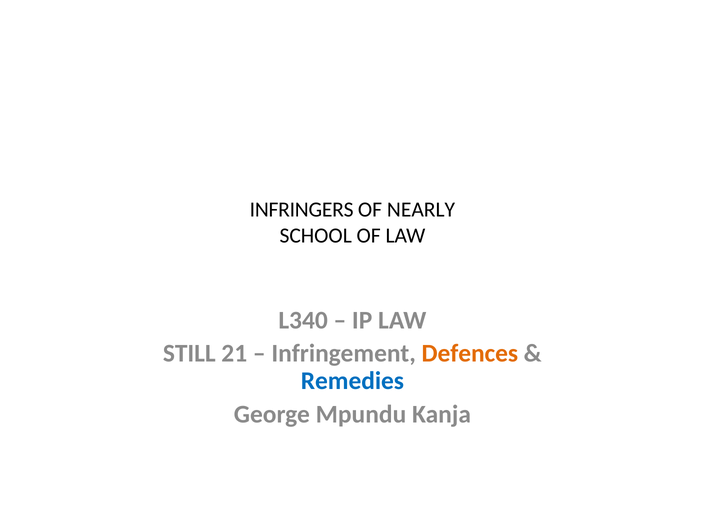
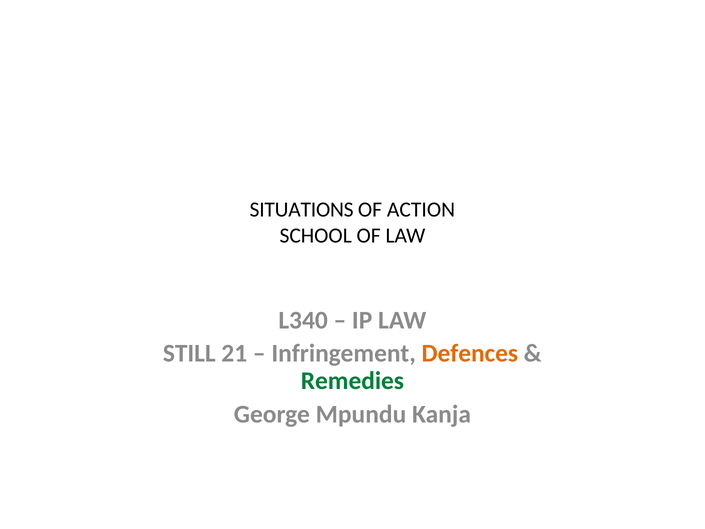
INFRINGERS: INFRINGERS -> SITUATIONS
NEARLY: NEARLY -> ACTION
Remedies colour: blue -> green
